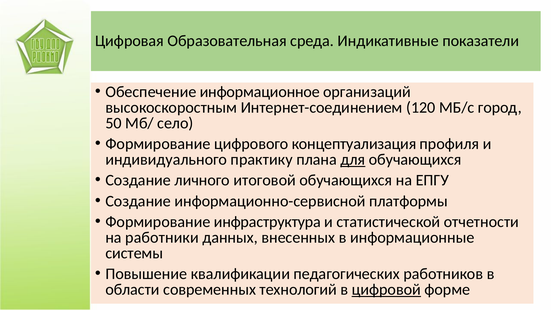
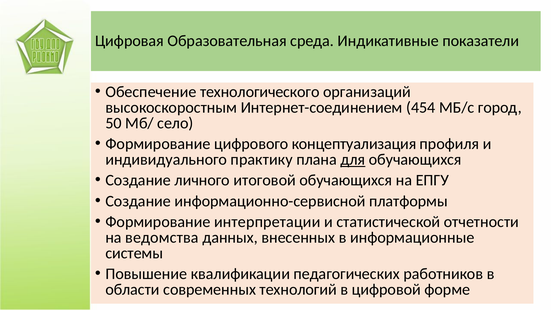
информационное: информационное -> технологического
120: 120 -> 454
инфраструктура: инфраструктура -> интерпретации
работники: работники -> ведомства
цифровой underline: present -> none
